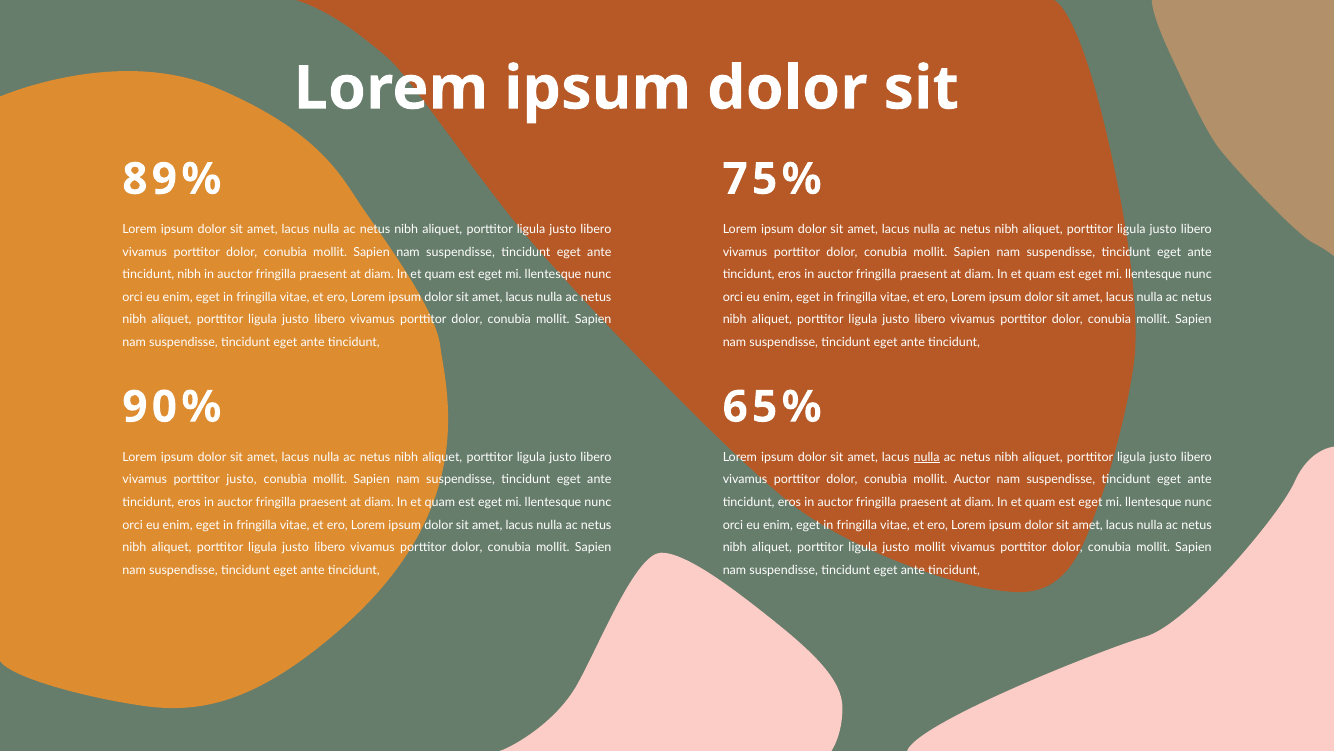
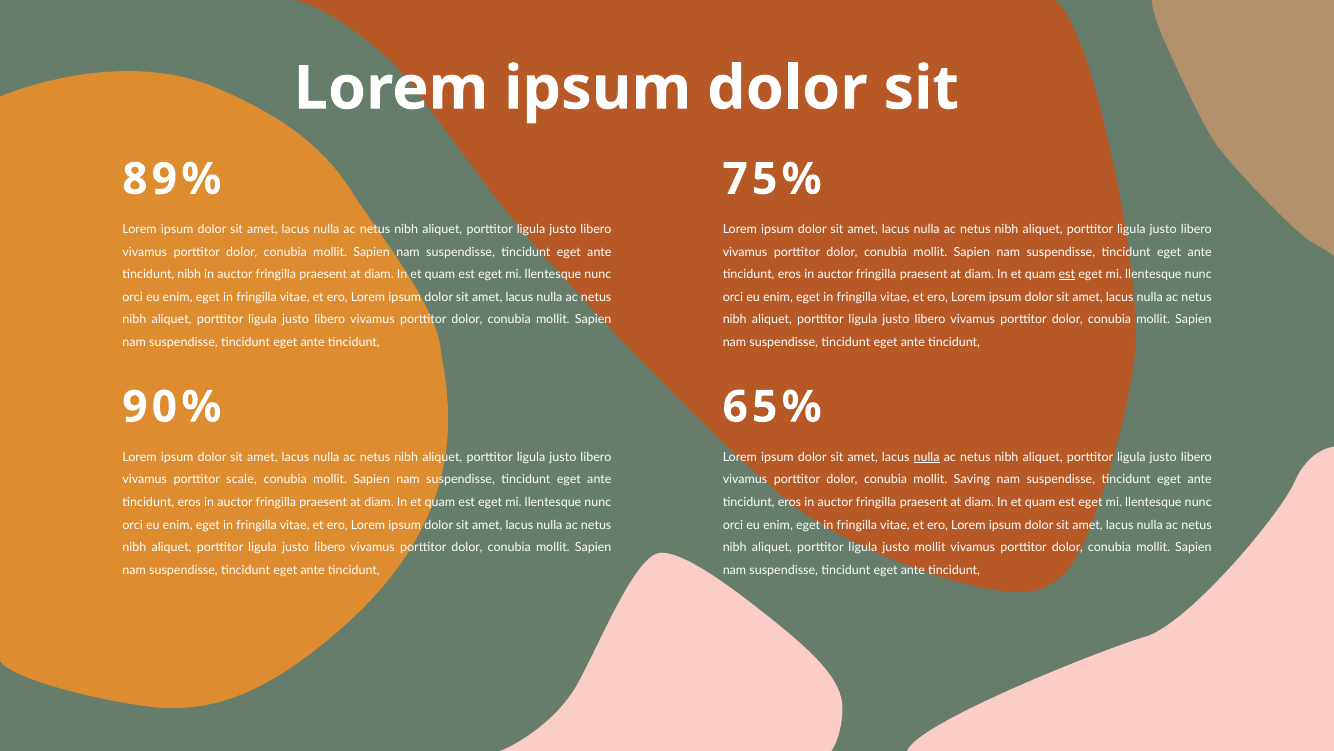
est at (1067, 274) underline: none -> present
porttitor justo: justo -> scale
mollit Auctor: Auctor -> Saving
